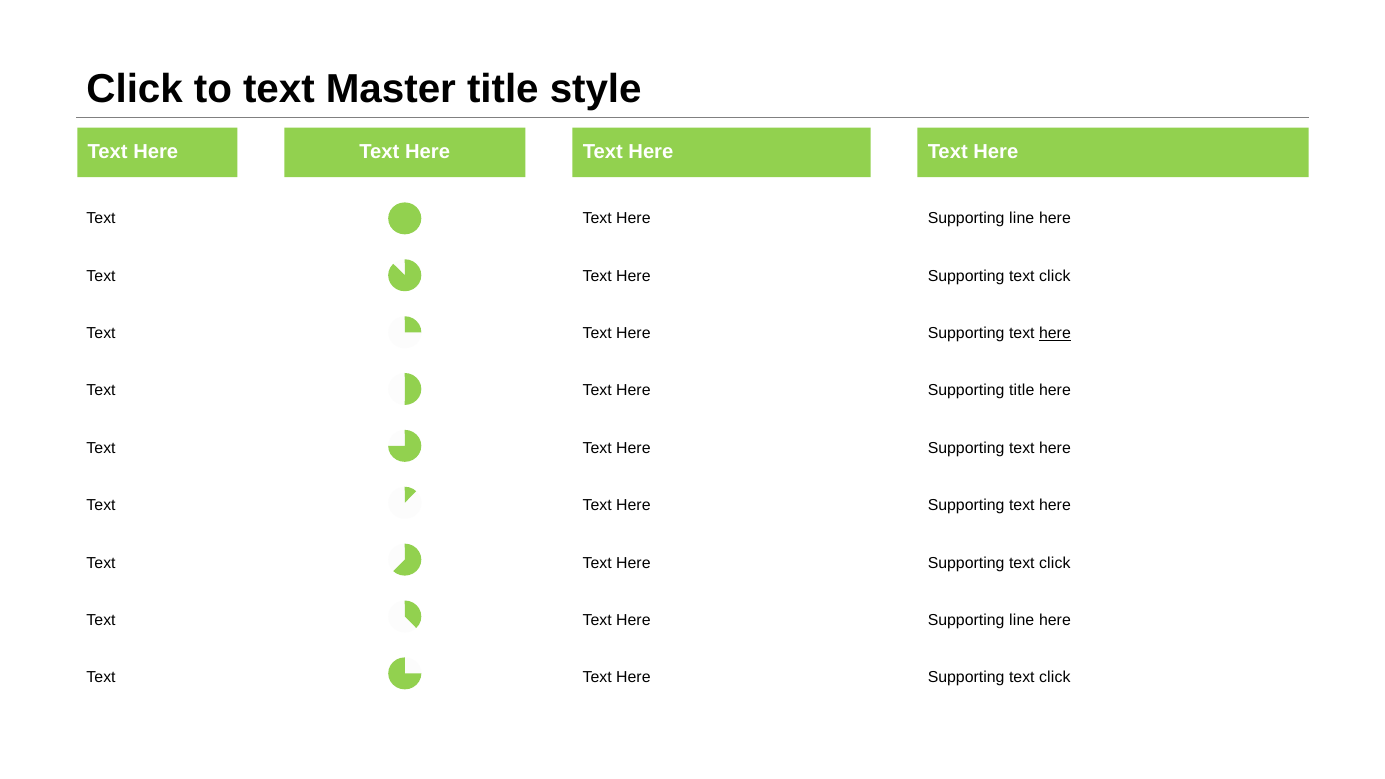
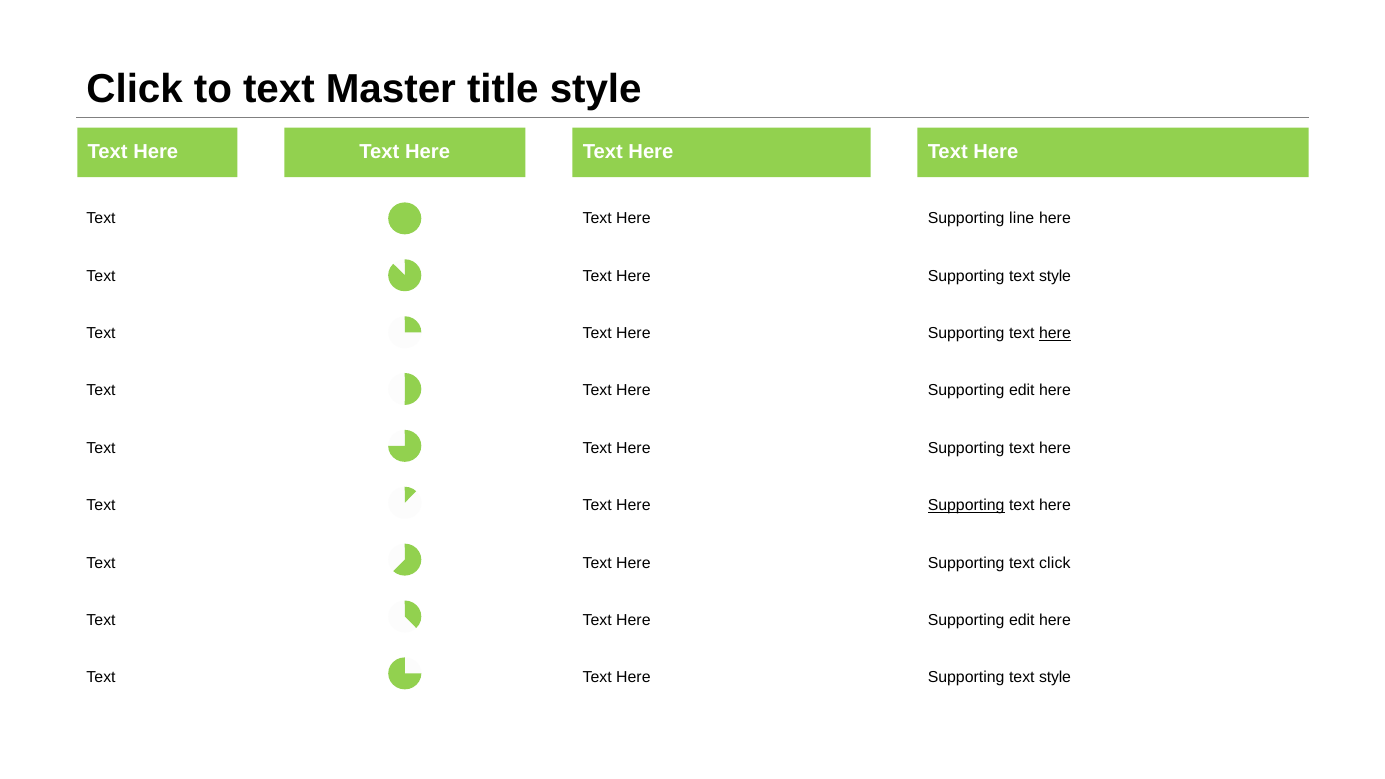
click at (1055, 276): click -> style
title at (1022, 391): title -> edit
Supporting at (966, 506) underline: none -> present
line at (1022, 620): line -> edit
click at (1055, 678): click -> style
